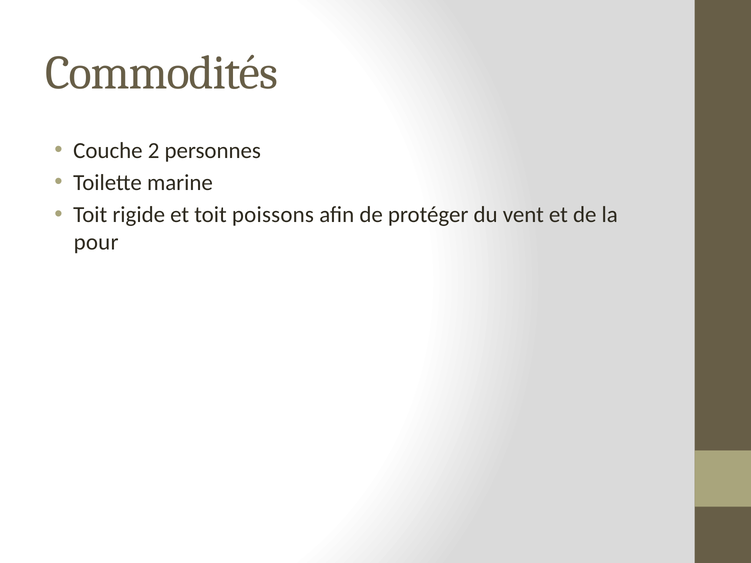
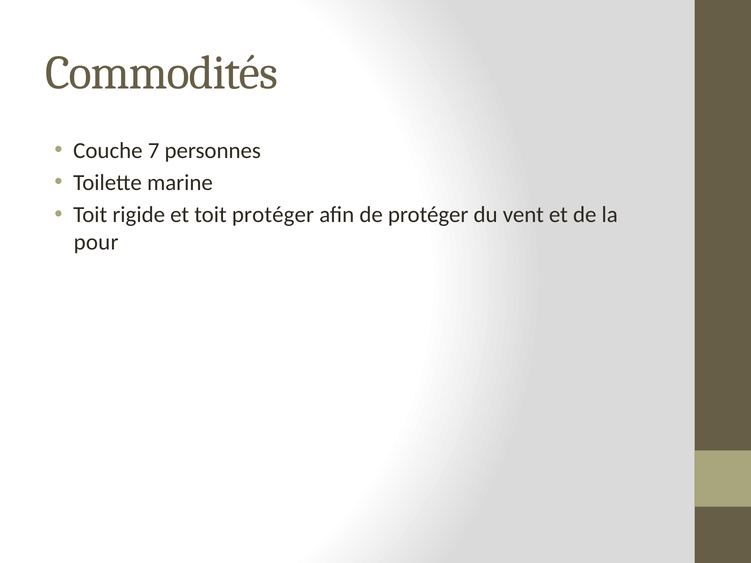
2: 2 -> 7
toit poissons: poissons -> protéger
